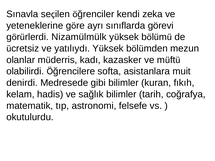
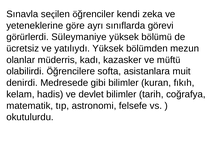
Nizamülmülk: Nizamülmülk -> Süleymaniye
sağlık: sağlık -> devlet
